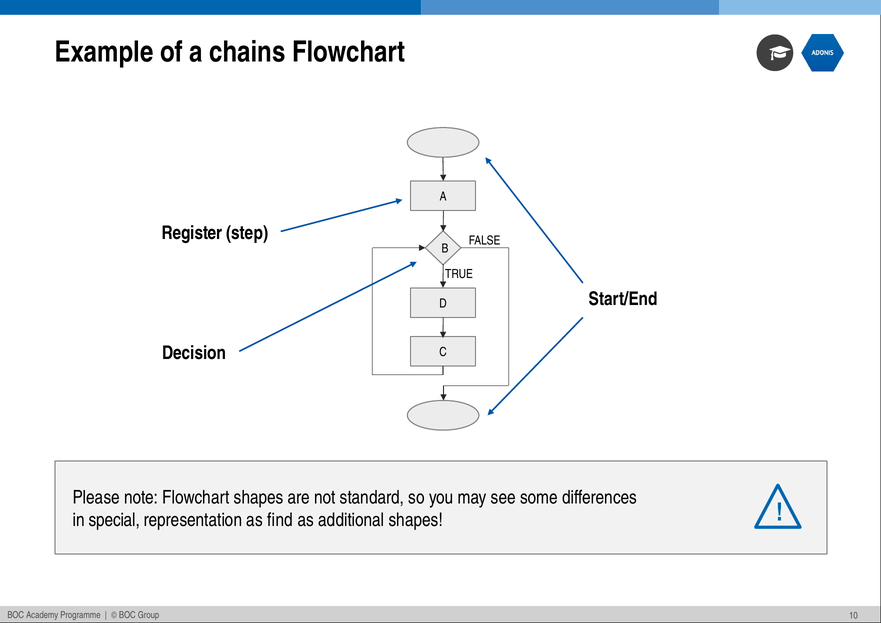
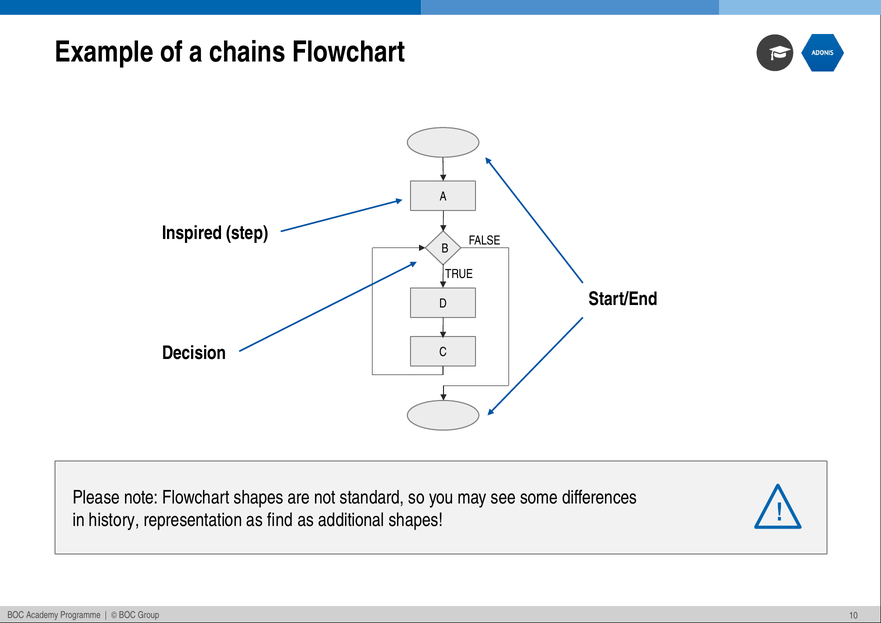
Register: Register -> Inspired
special: special -> history
